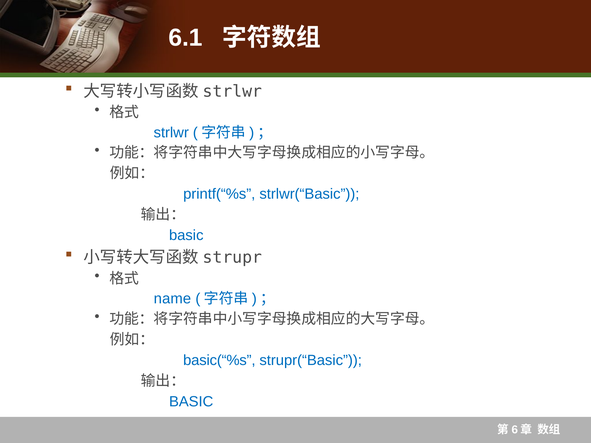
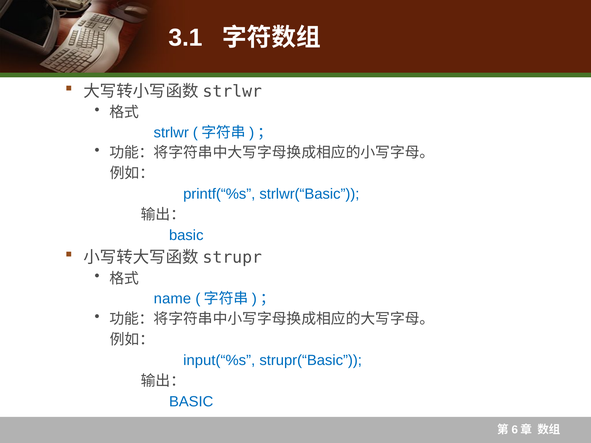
6.1: 6.1 -> 3.1
basic(“%s: basic(“%s -> input(“%s
